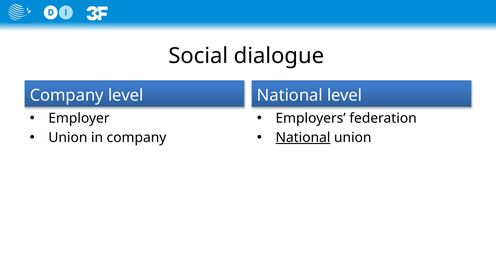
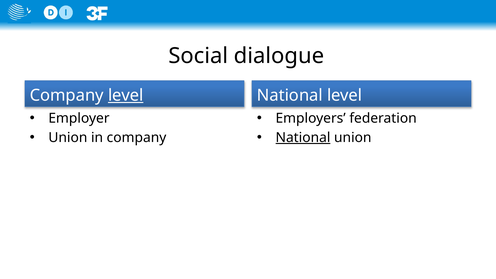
level at (126, 95) underline: none -> present
